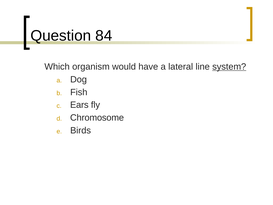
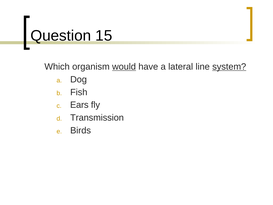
84: 84 -> 15
would underline: none -> present
Chromosome: Chromosome -> Transmission
